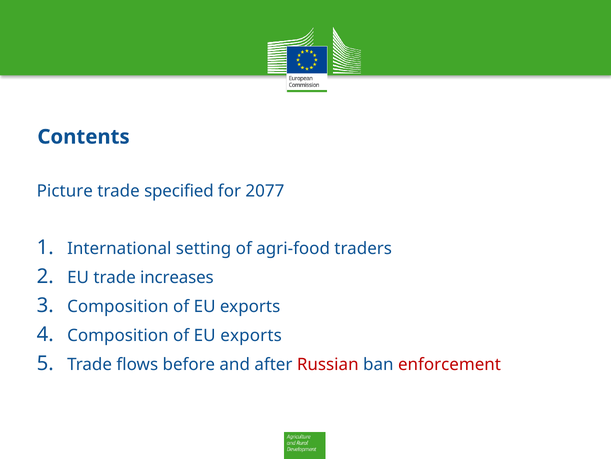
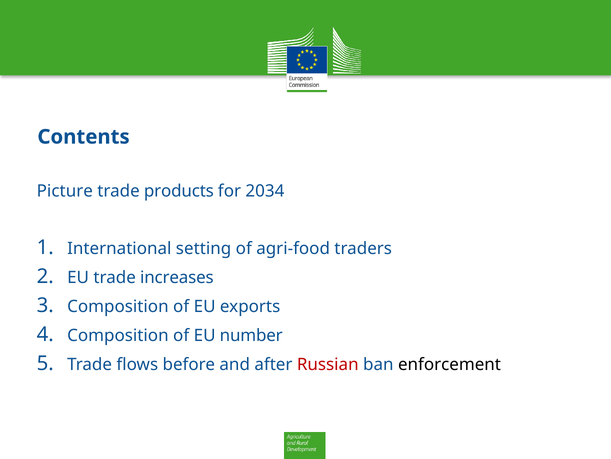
specified: specified -> products
2077: 2077 -> 2034
exports at (251, 335): exports -> number
enforcement colour: red -> black
